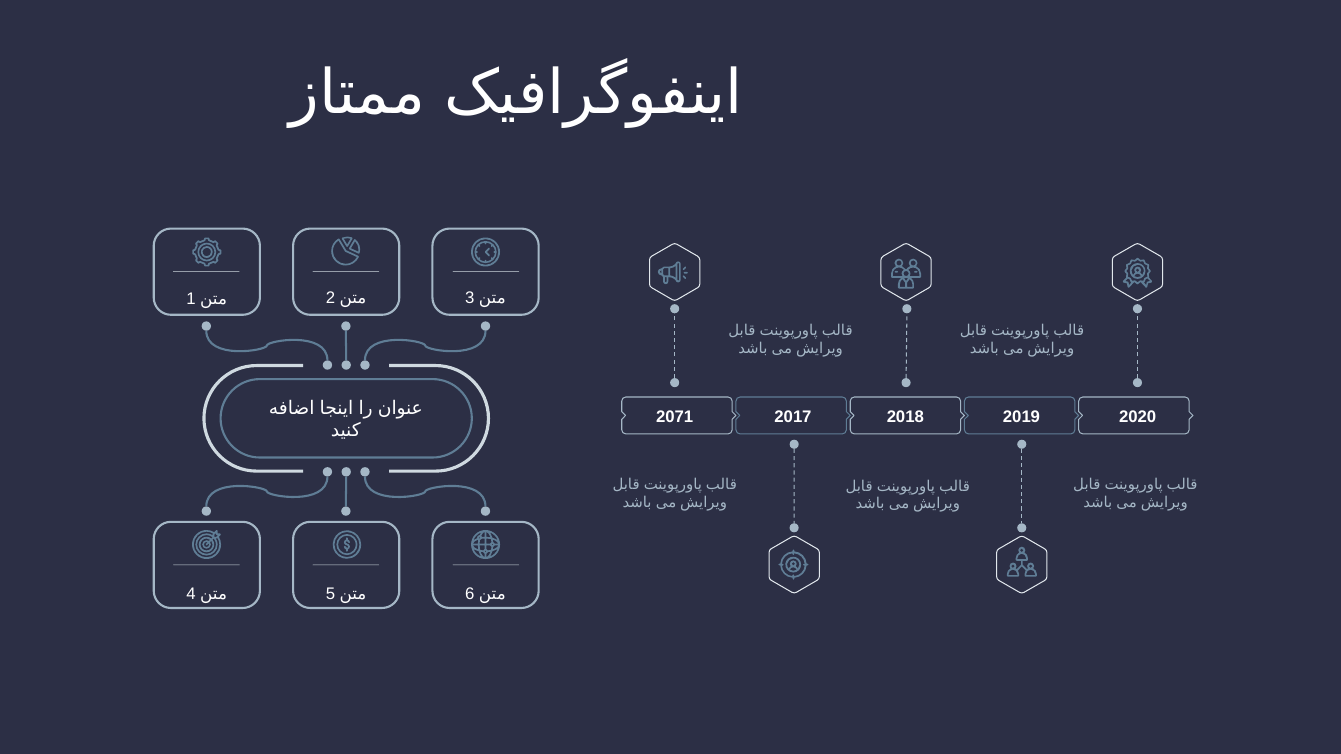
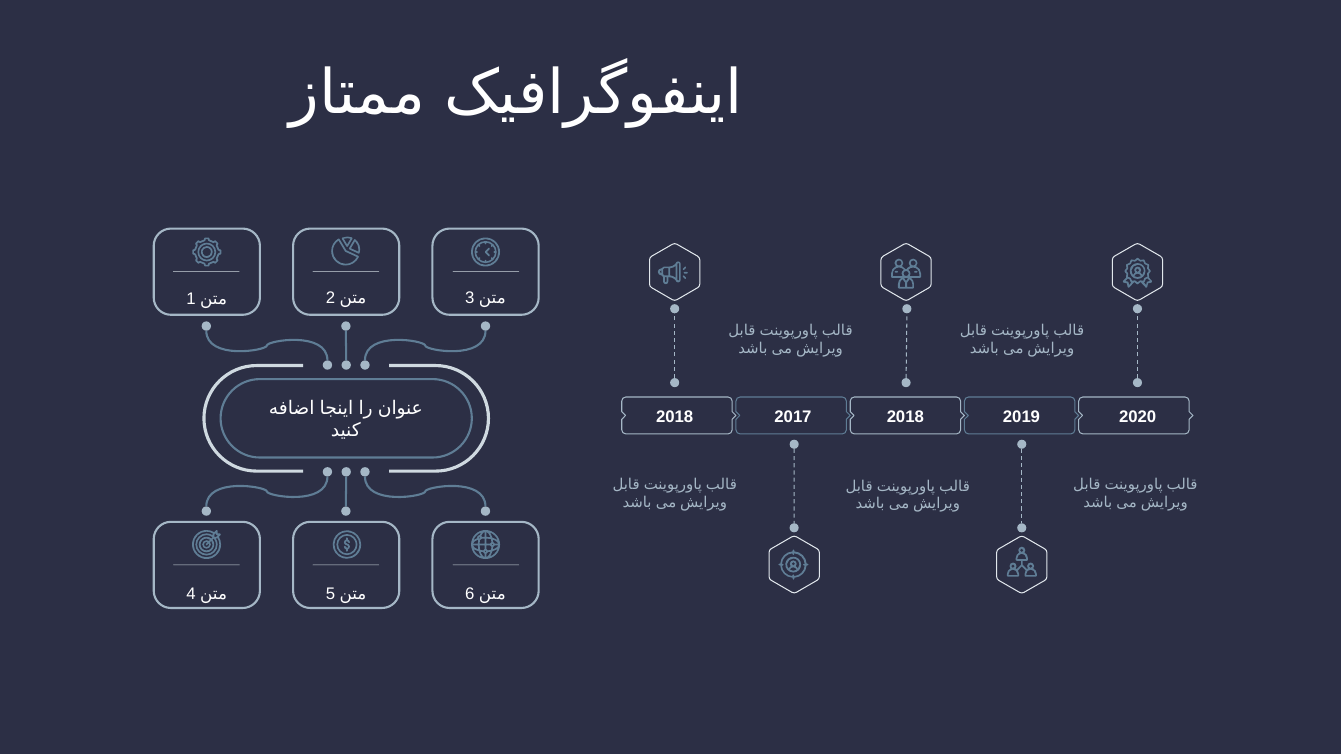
2071 at (675, 417): 2071 -> 2018
